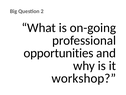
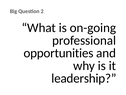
workshop: workshop -> leadership
